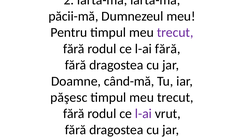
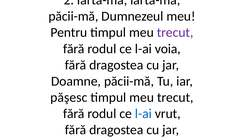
l-ai fără: fără -> voia
Doamne când-mă: când-mă -> păcii-mă
l-ai at (143, 114) colour: purple -> blue
